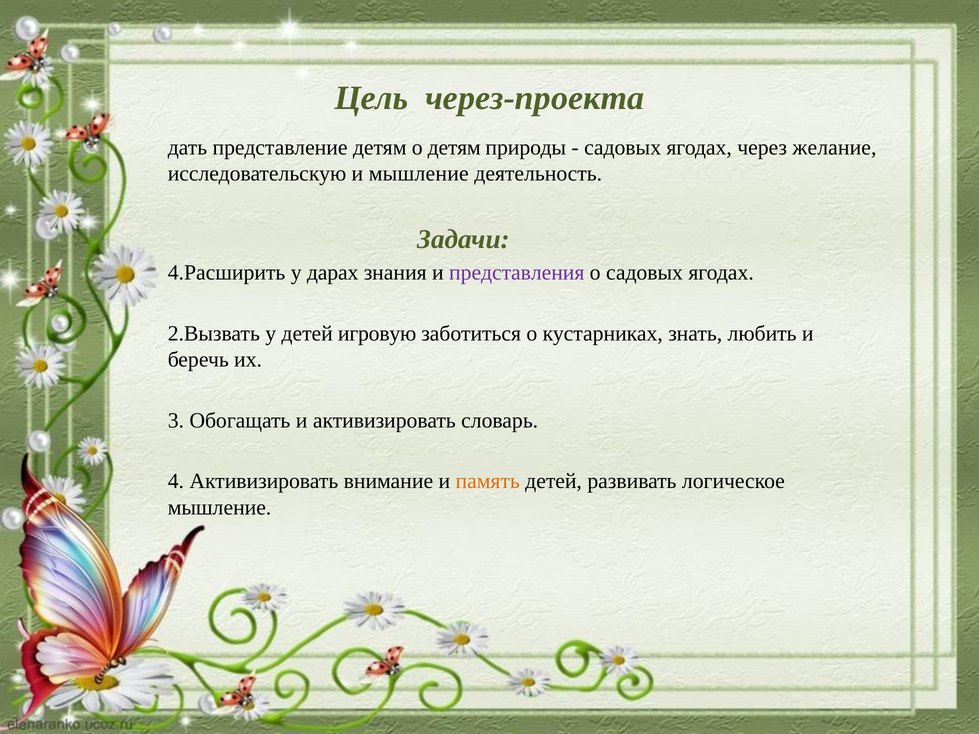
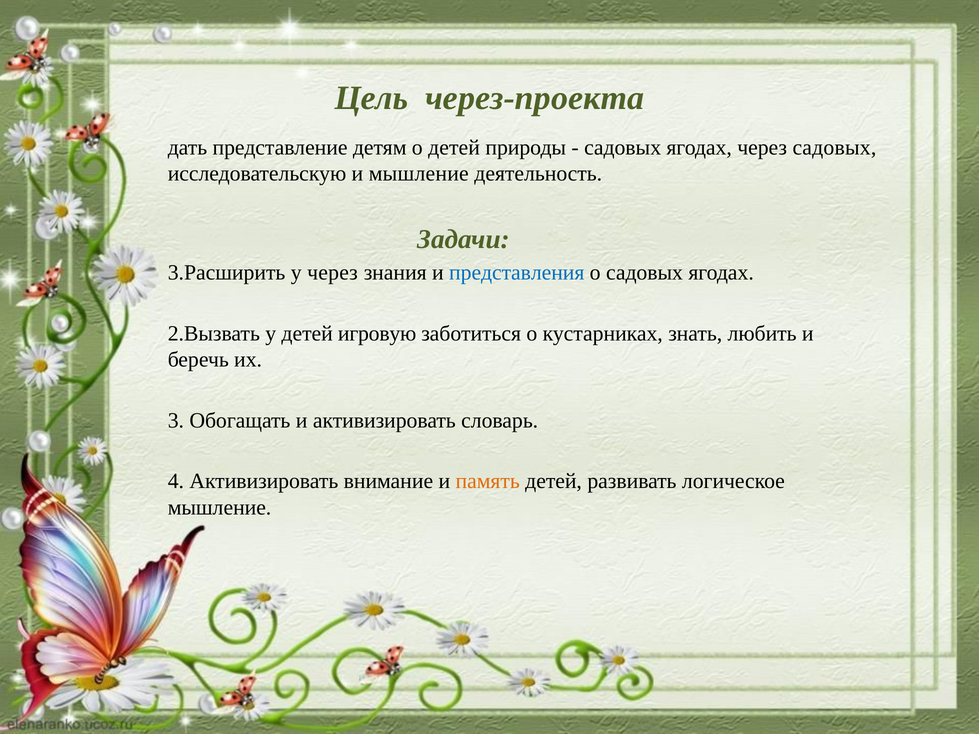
о детям: детям -> детей
через желание: желание -> садовых
4.Расширить: 4.Расширить -> 3.Расширить
у дарах: дарах -> через
представления colour: purple -> blue
